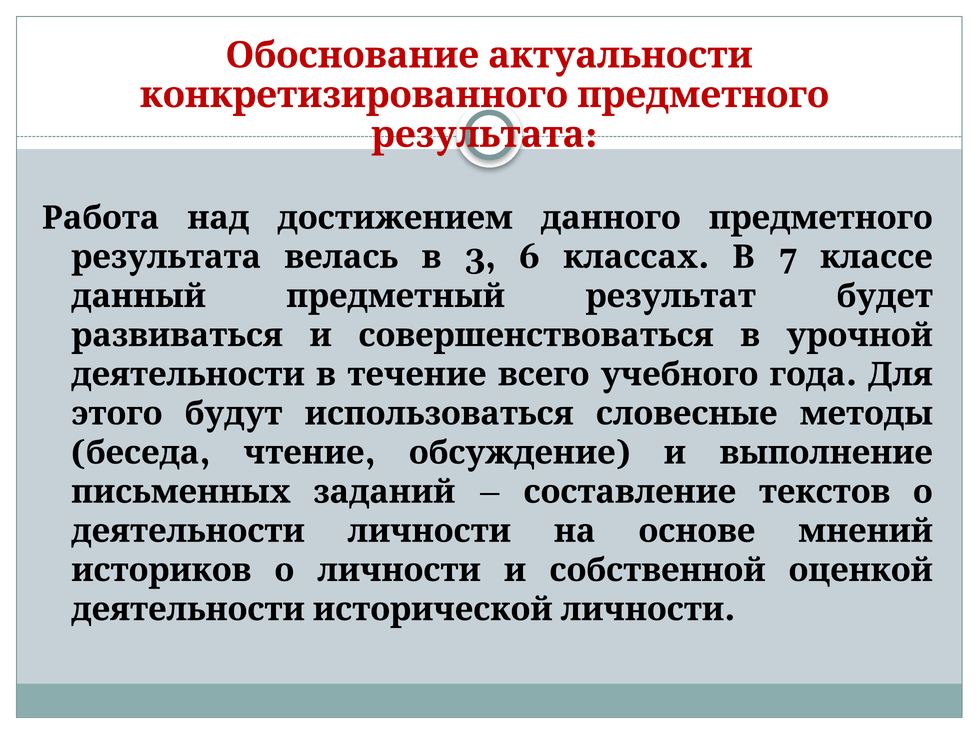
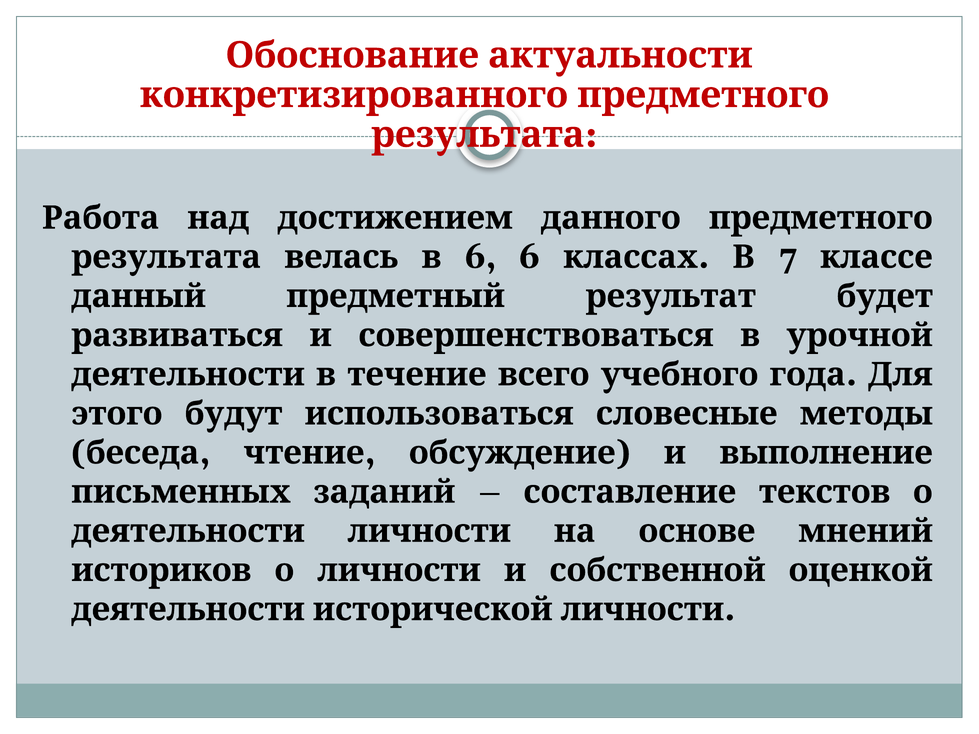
3 at (480, 257): 3 -> 6
